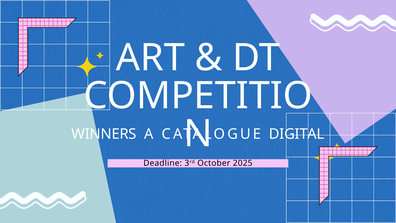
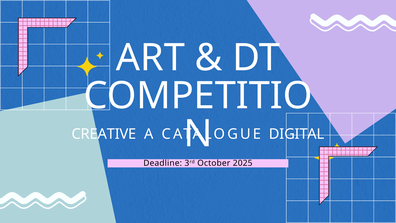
WINNERS: WINNERS -> CREATIVE
